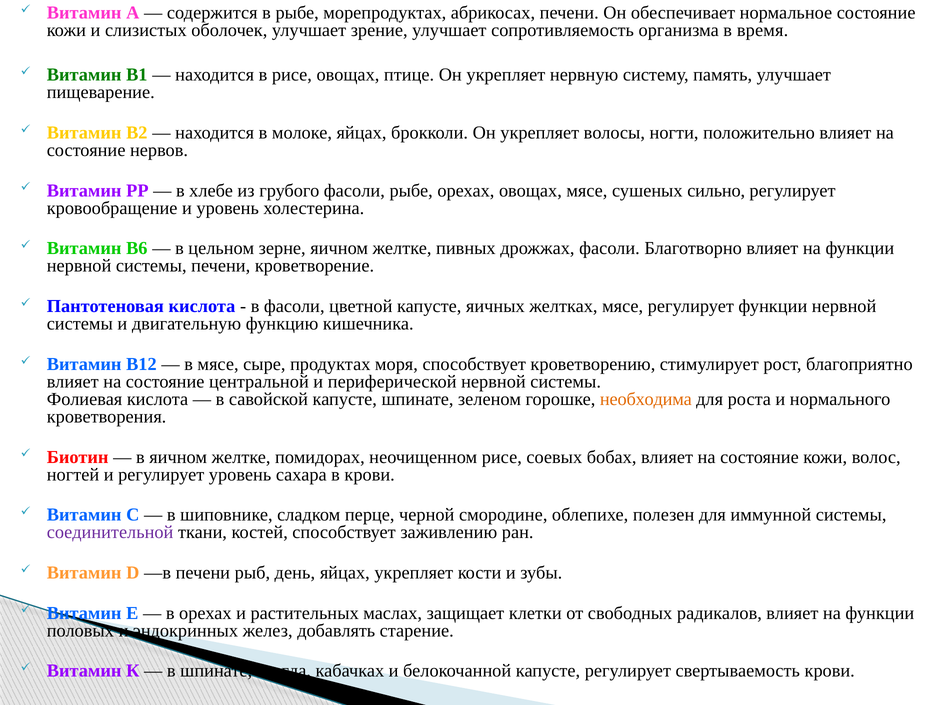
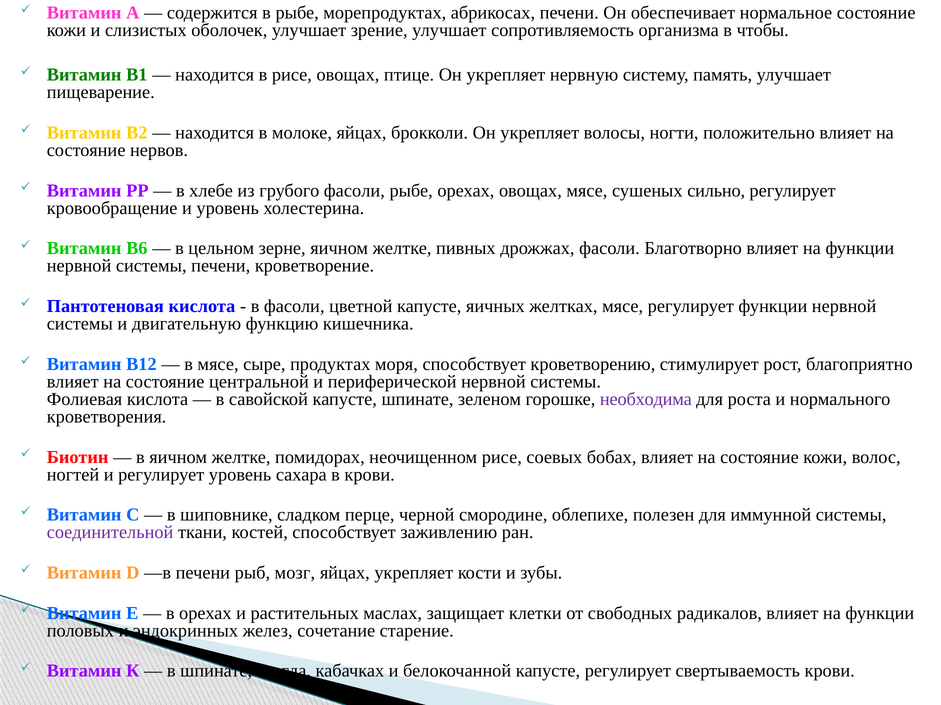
время: время -> чтобы
необходима colour: orange -> purple
день: день -> мозг
добавлять: добавлять -> сочетание
